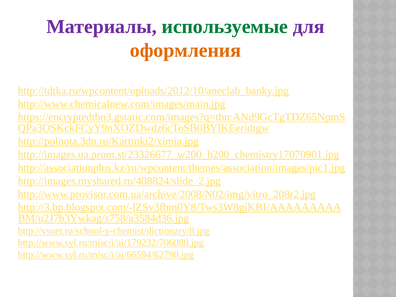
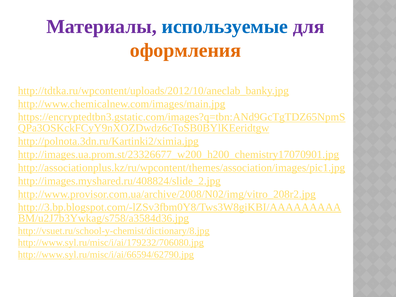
используемые colour: green -> blue
